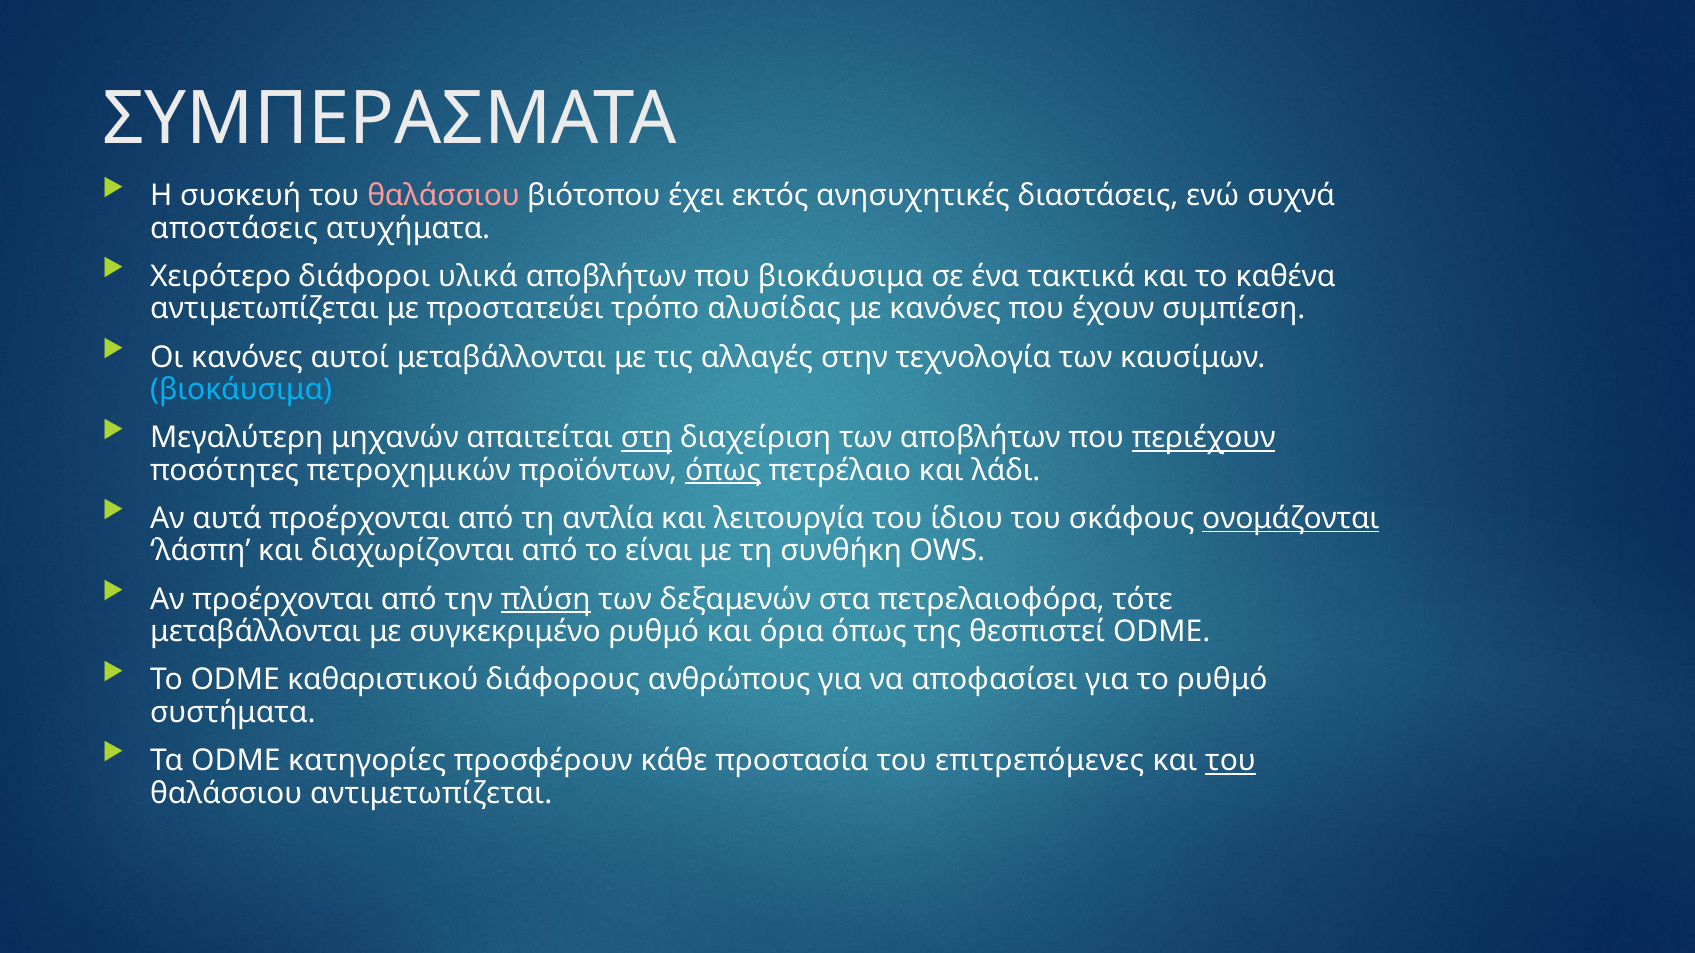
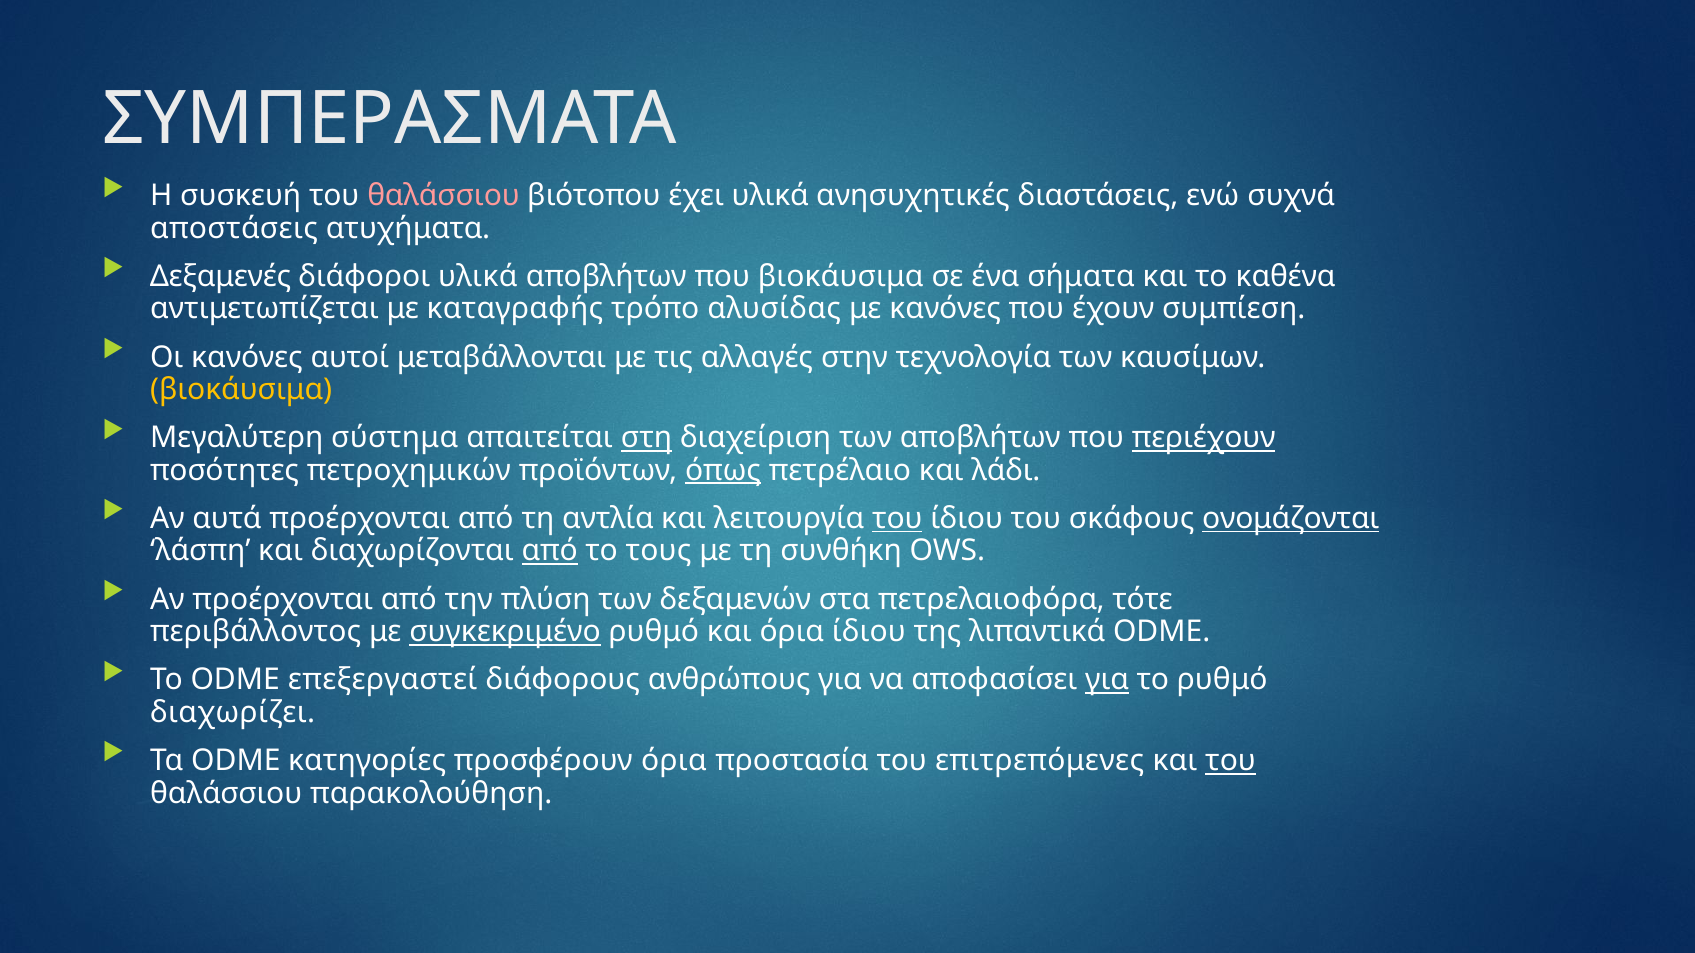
έχει εκτός: εκτός -> υλικά
Χειρότερο: Χειρότερο -> Δεξαμενές
τακτικά: τακτικά -> σήματα
προστατεύει: προστατεύει -> καταγραφής
βιοκάυσιμα at (241, 390) colour: light blue -> yellow
μηχανών: μηχανών -> σύστημα
του at (897, 519) underline: none -> present
από at (550, 551) underline: none -> present
είναι: είναι -> τους
πλύση underline: present -> none
μεταβάλλονται at (256, 632): μεταβάλλονται -> περιβάλλοντος
συγκεκριμένο underline: none -> present
όρια όπως: όπως -> ίδιου
θεσπιστεί: θεσπιστεί -> λιπαντικά
καθαριστικού: καθαριστικού -> επεξεργαστεί
για at (1107, 680) underline: none -> present
συστήματα: συστήματα -> διαχωρίζει
προσφέρουν κάθε: κάθε -> όρια
θαλάσσιου αντιμετωπίζεται: αντιμετωπίζεται -> παρακολούθηση
